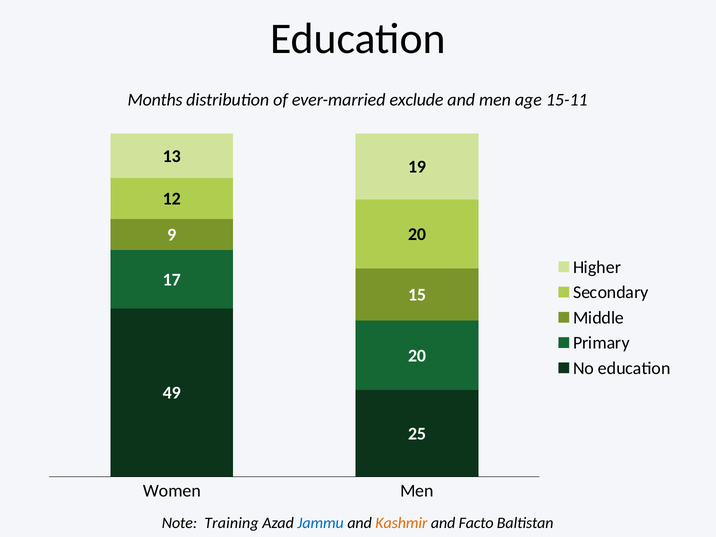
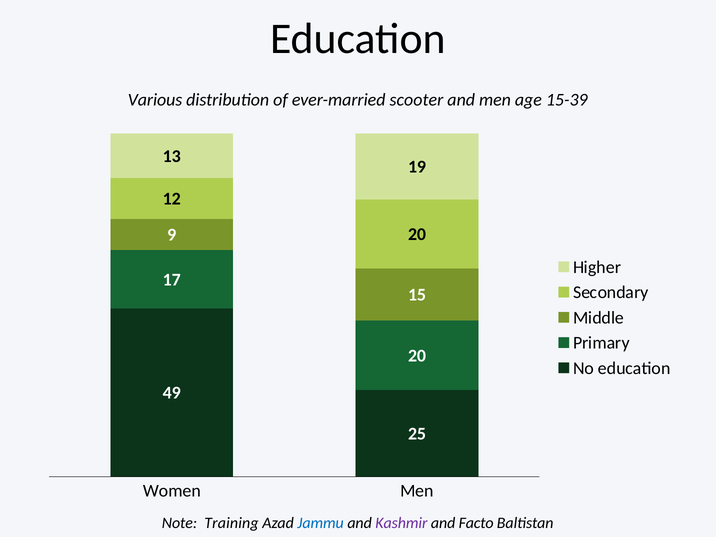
Months: Months -> Various
exclude: exclude -> scooter
15-11: 15-11 -> 15-39
Kashmir colour: orange -> purple
